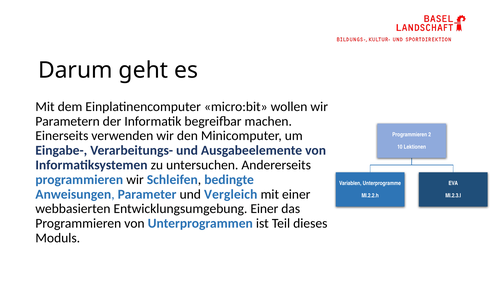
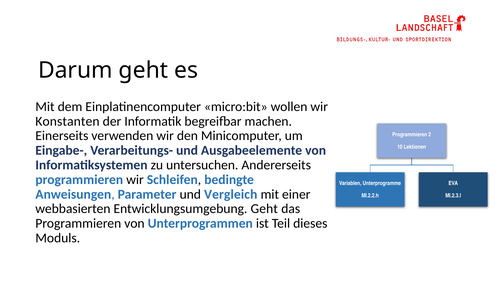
Parametern: Parametern -> Konstanten
Entwicklungsumgebung Einer: Einer -> Geht
